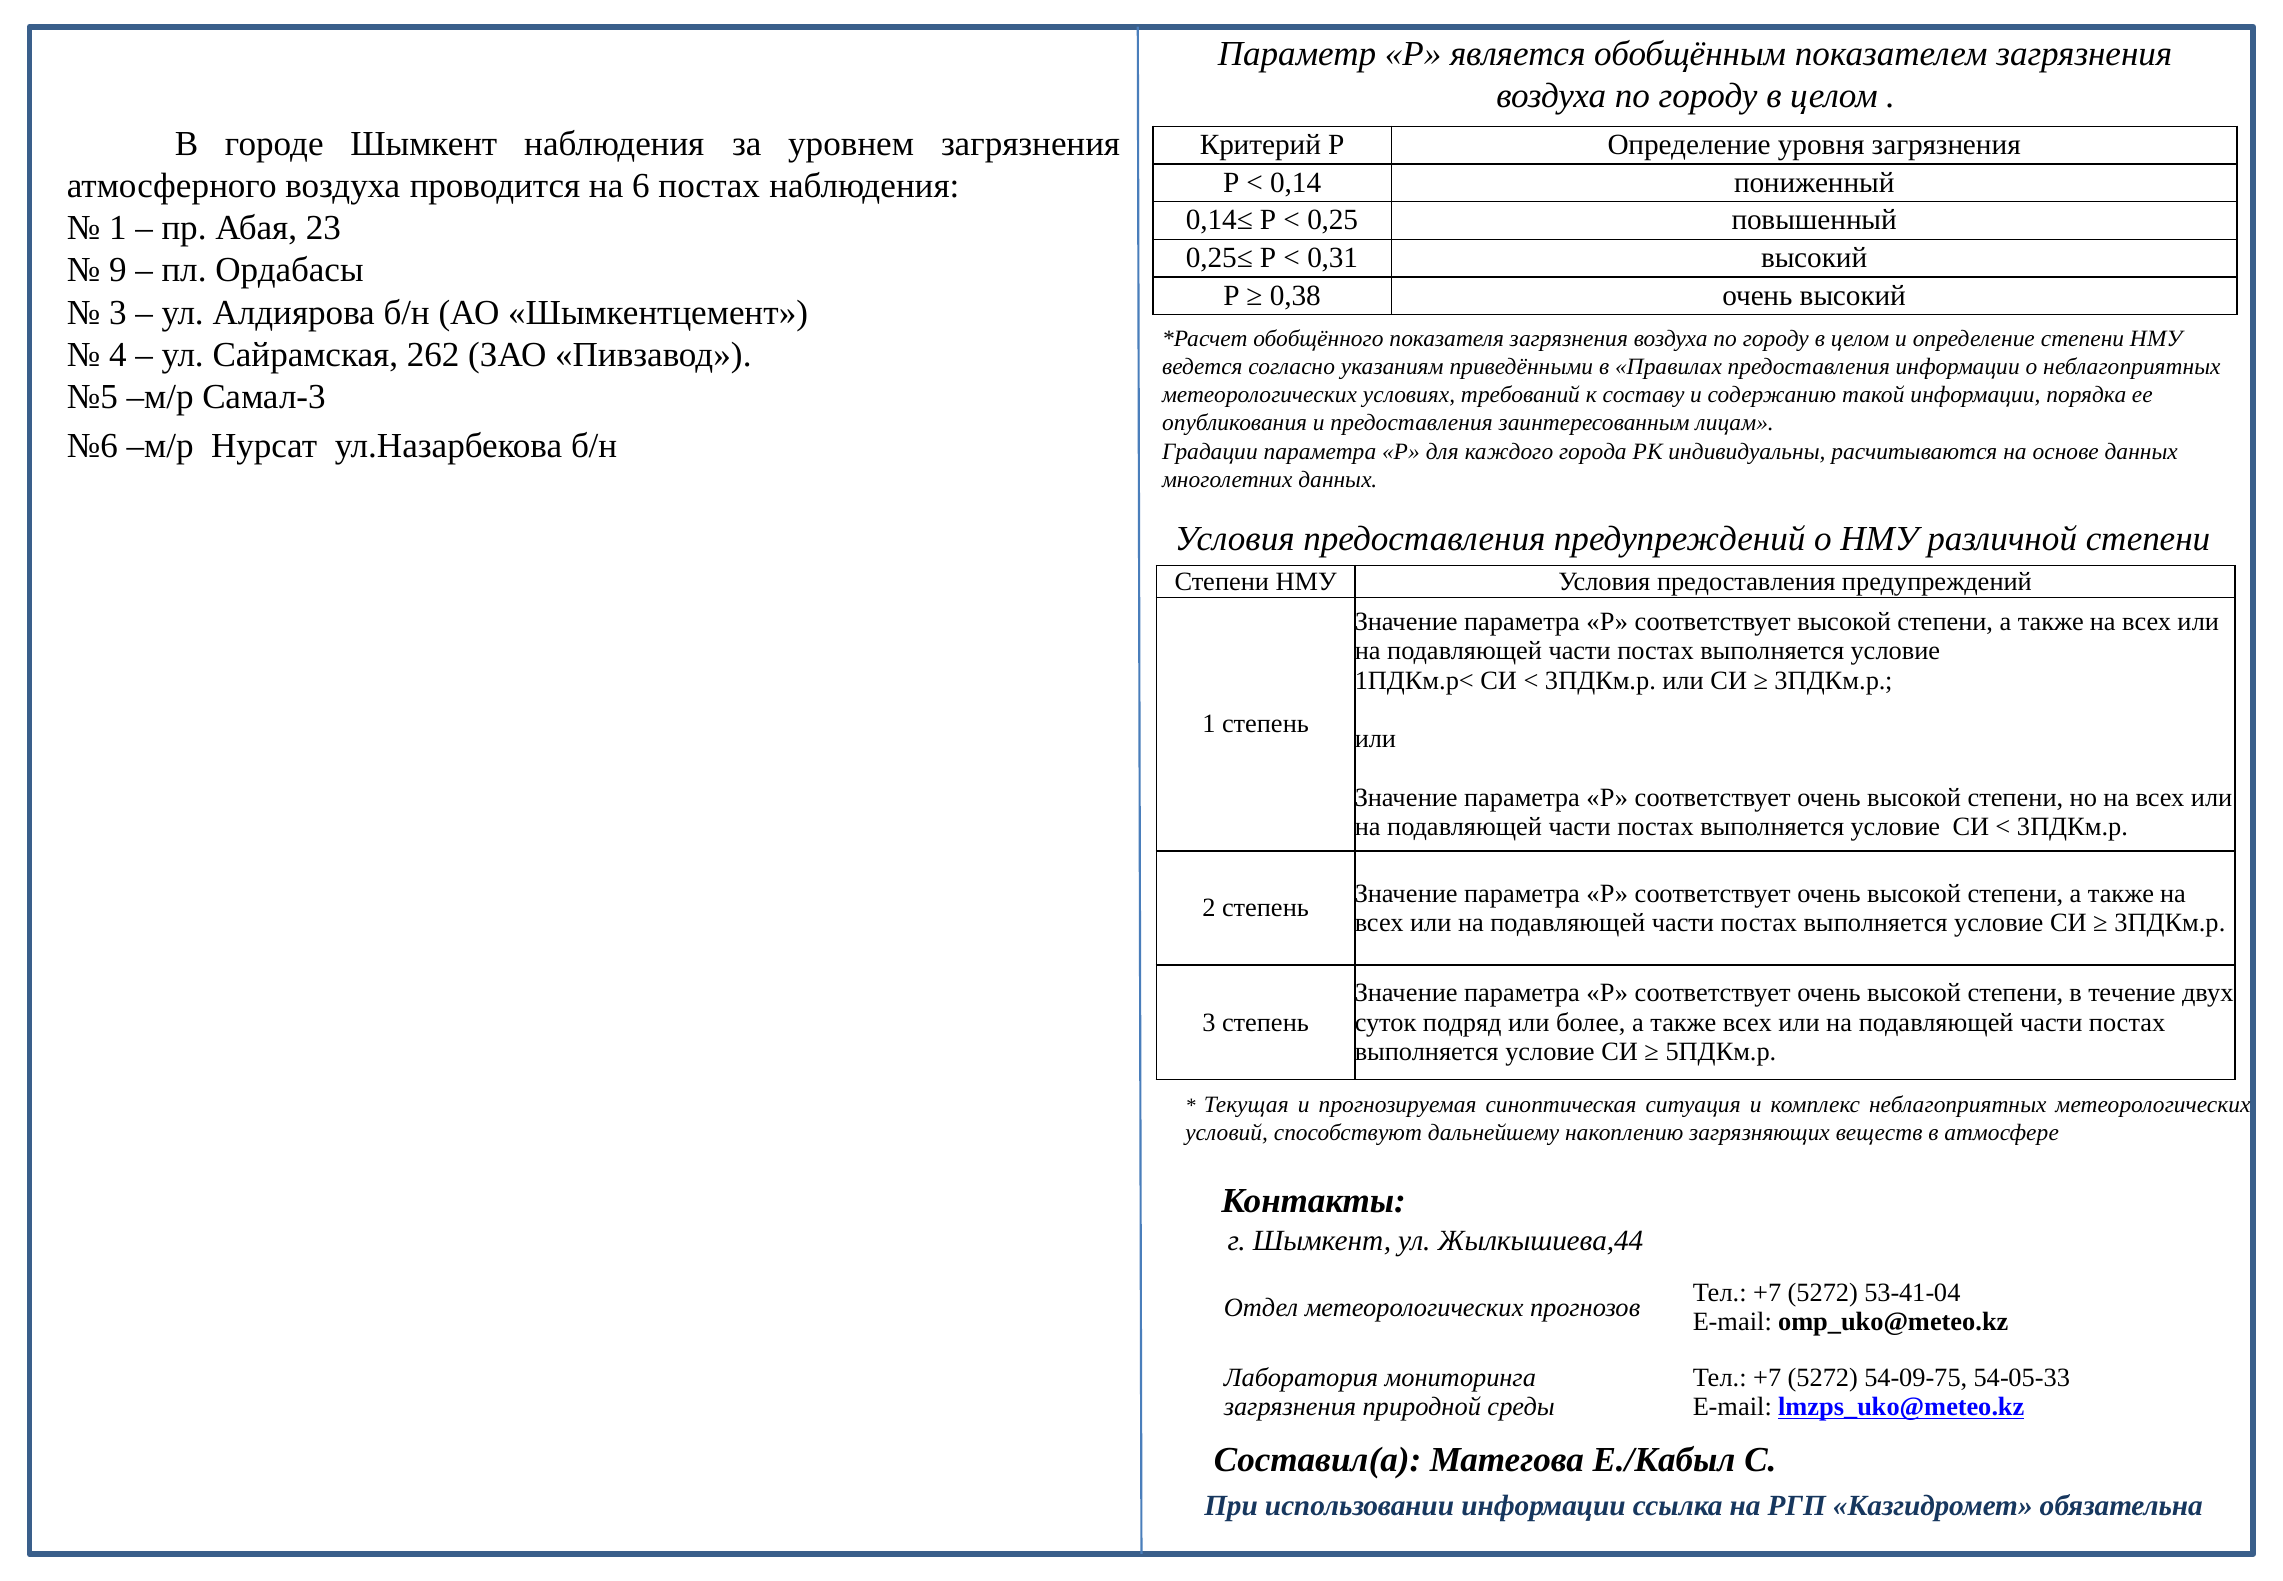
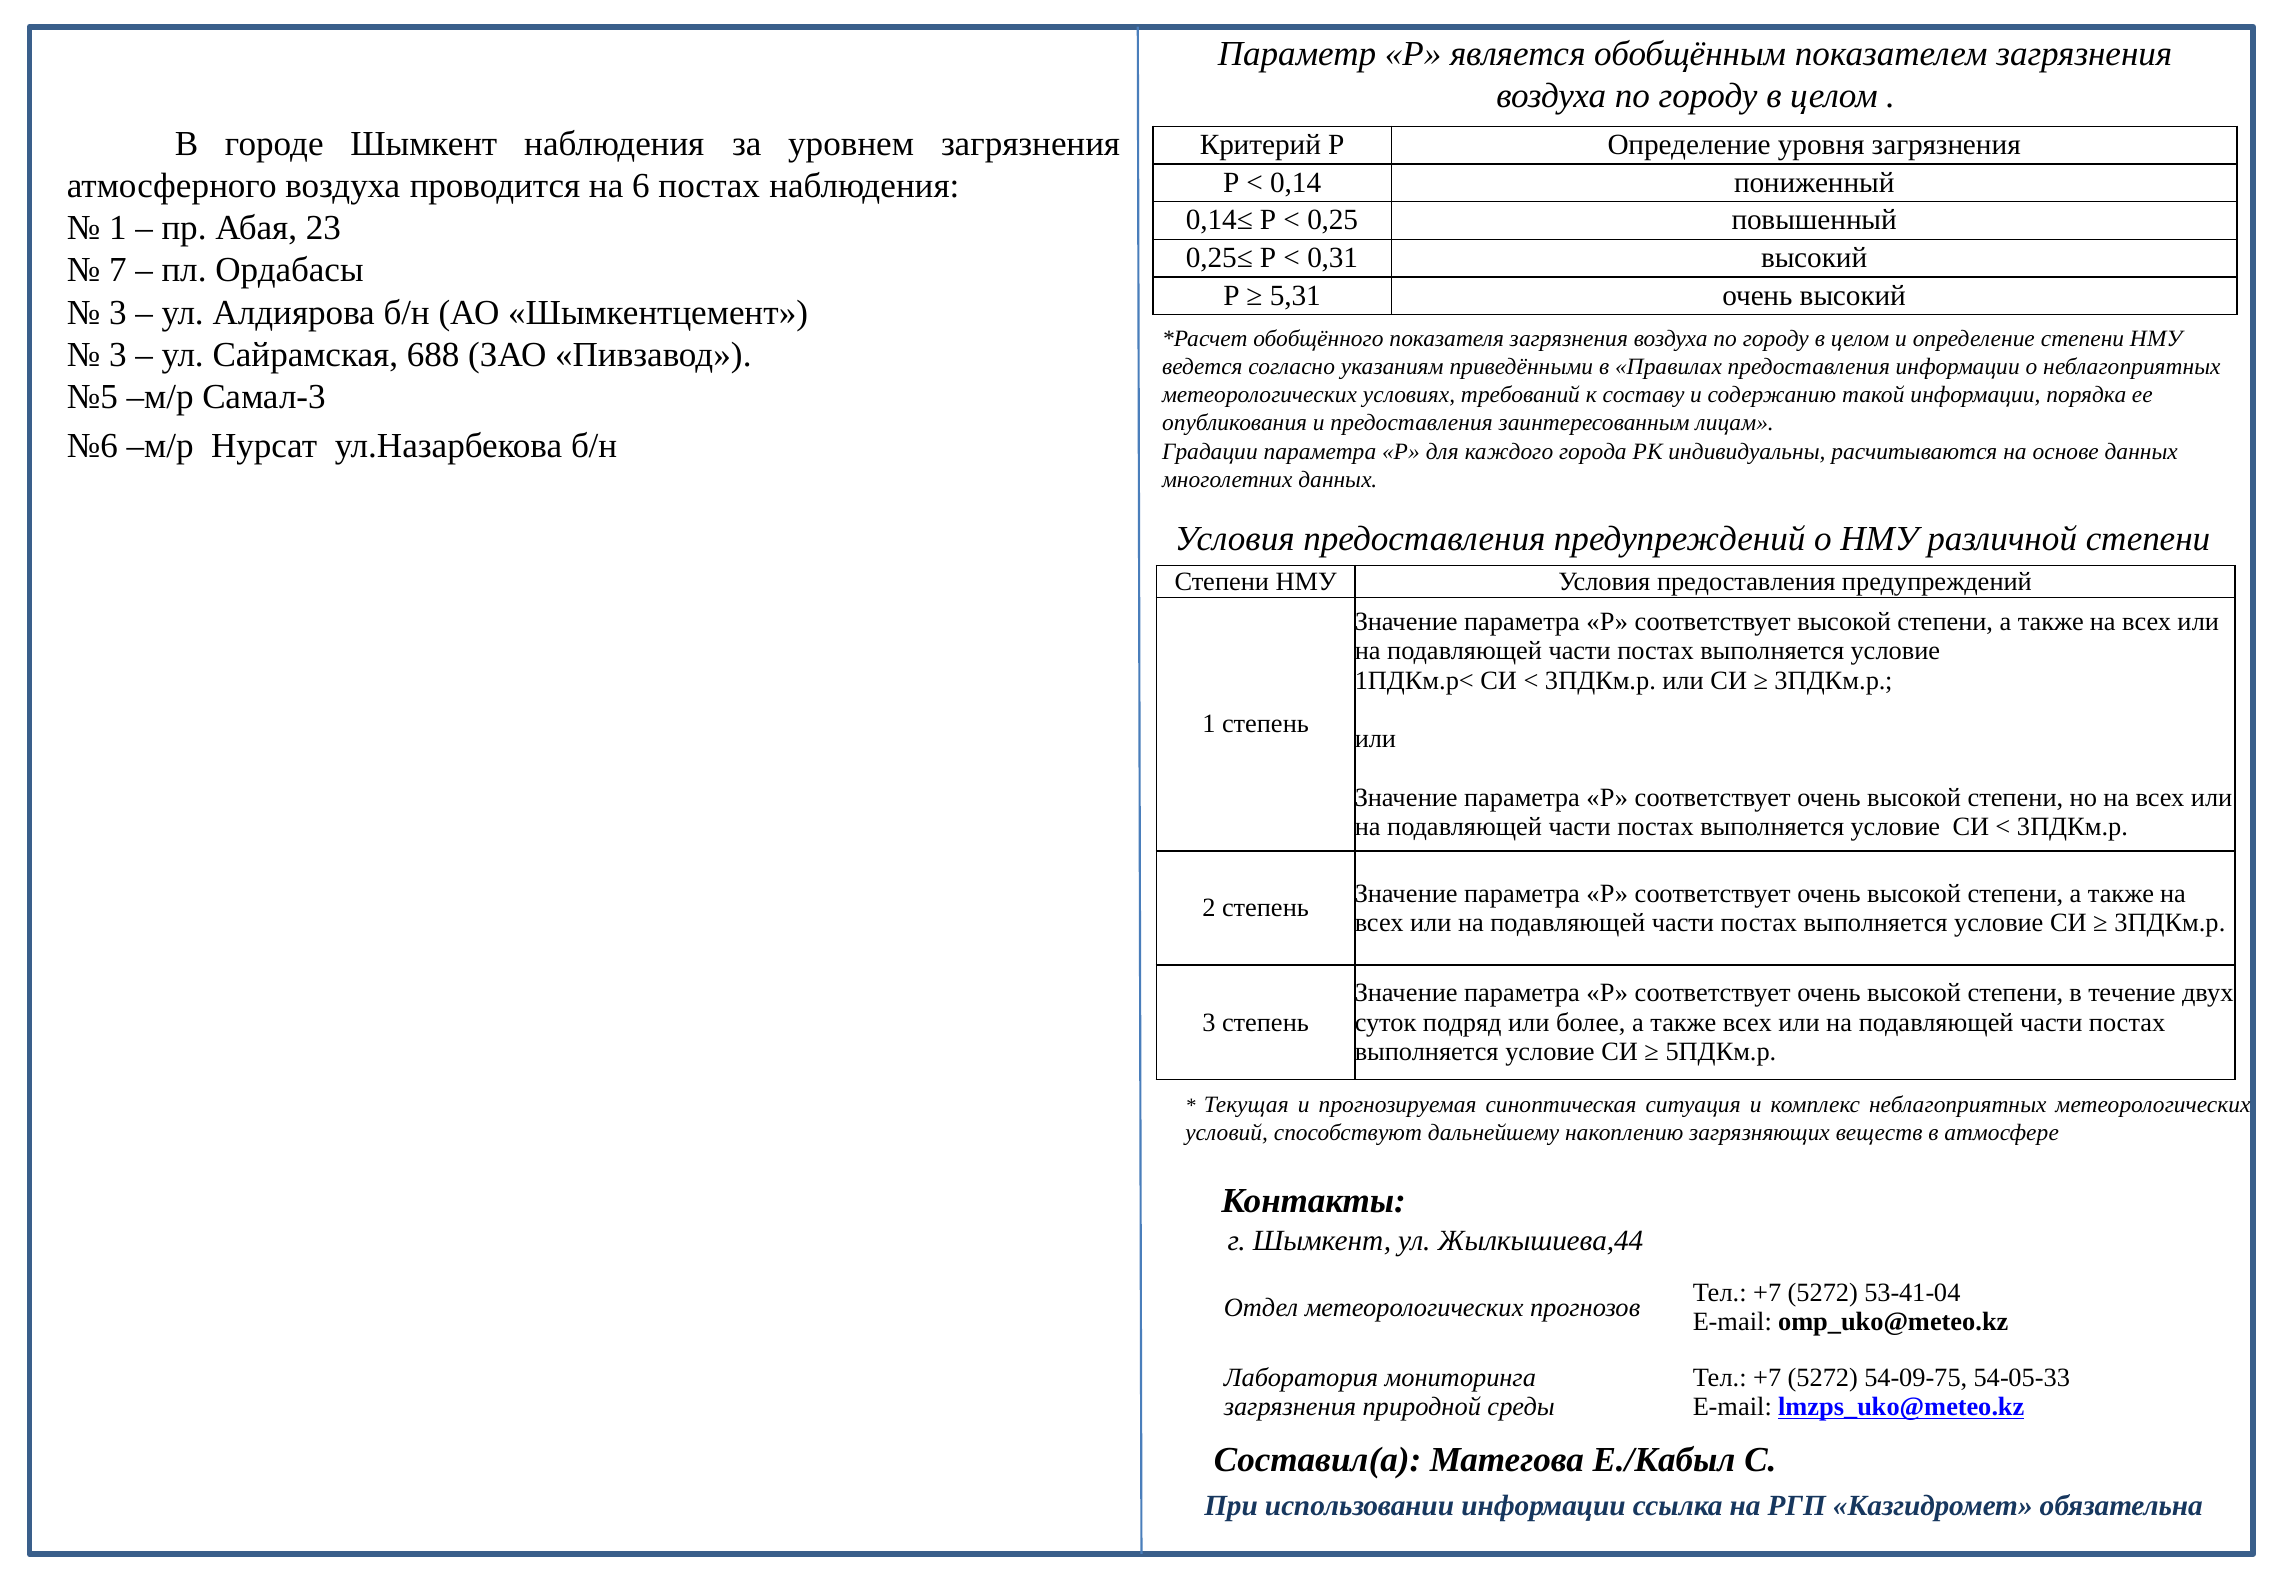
9: 9 -> 7
0,38: 0,38 -> 5,31
4 at (118, 354): 4 -> 3
262: 262 -> 688
